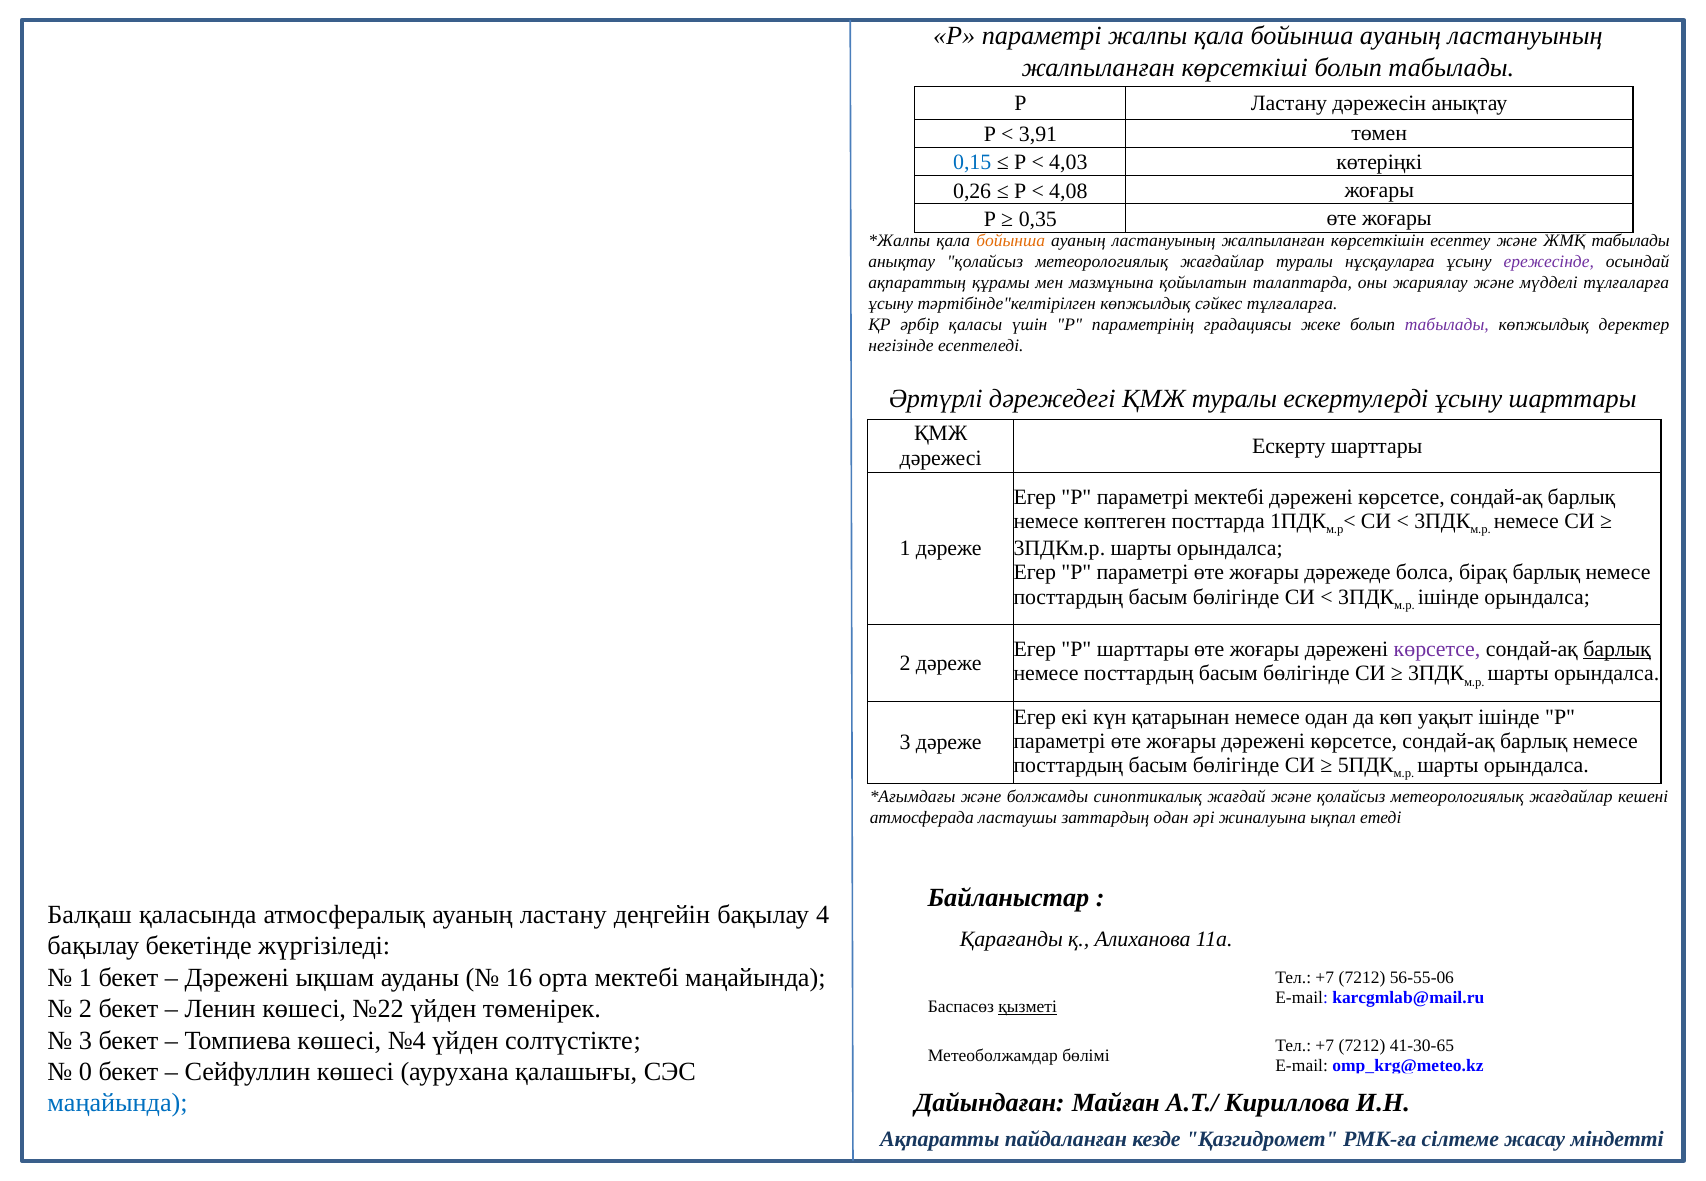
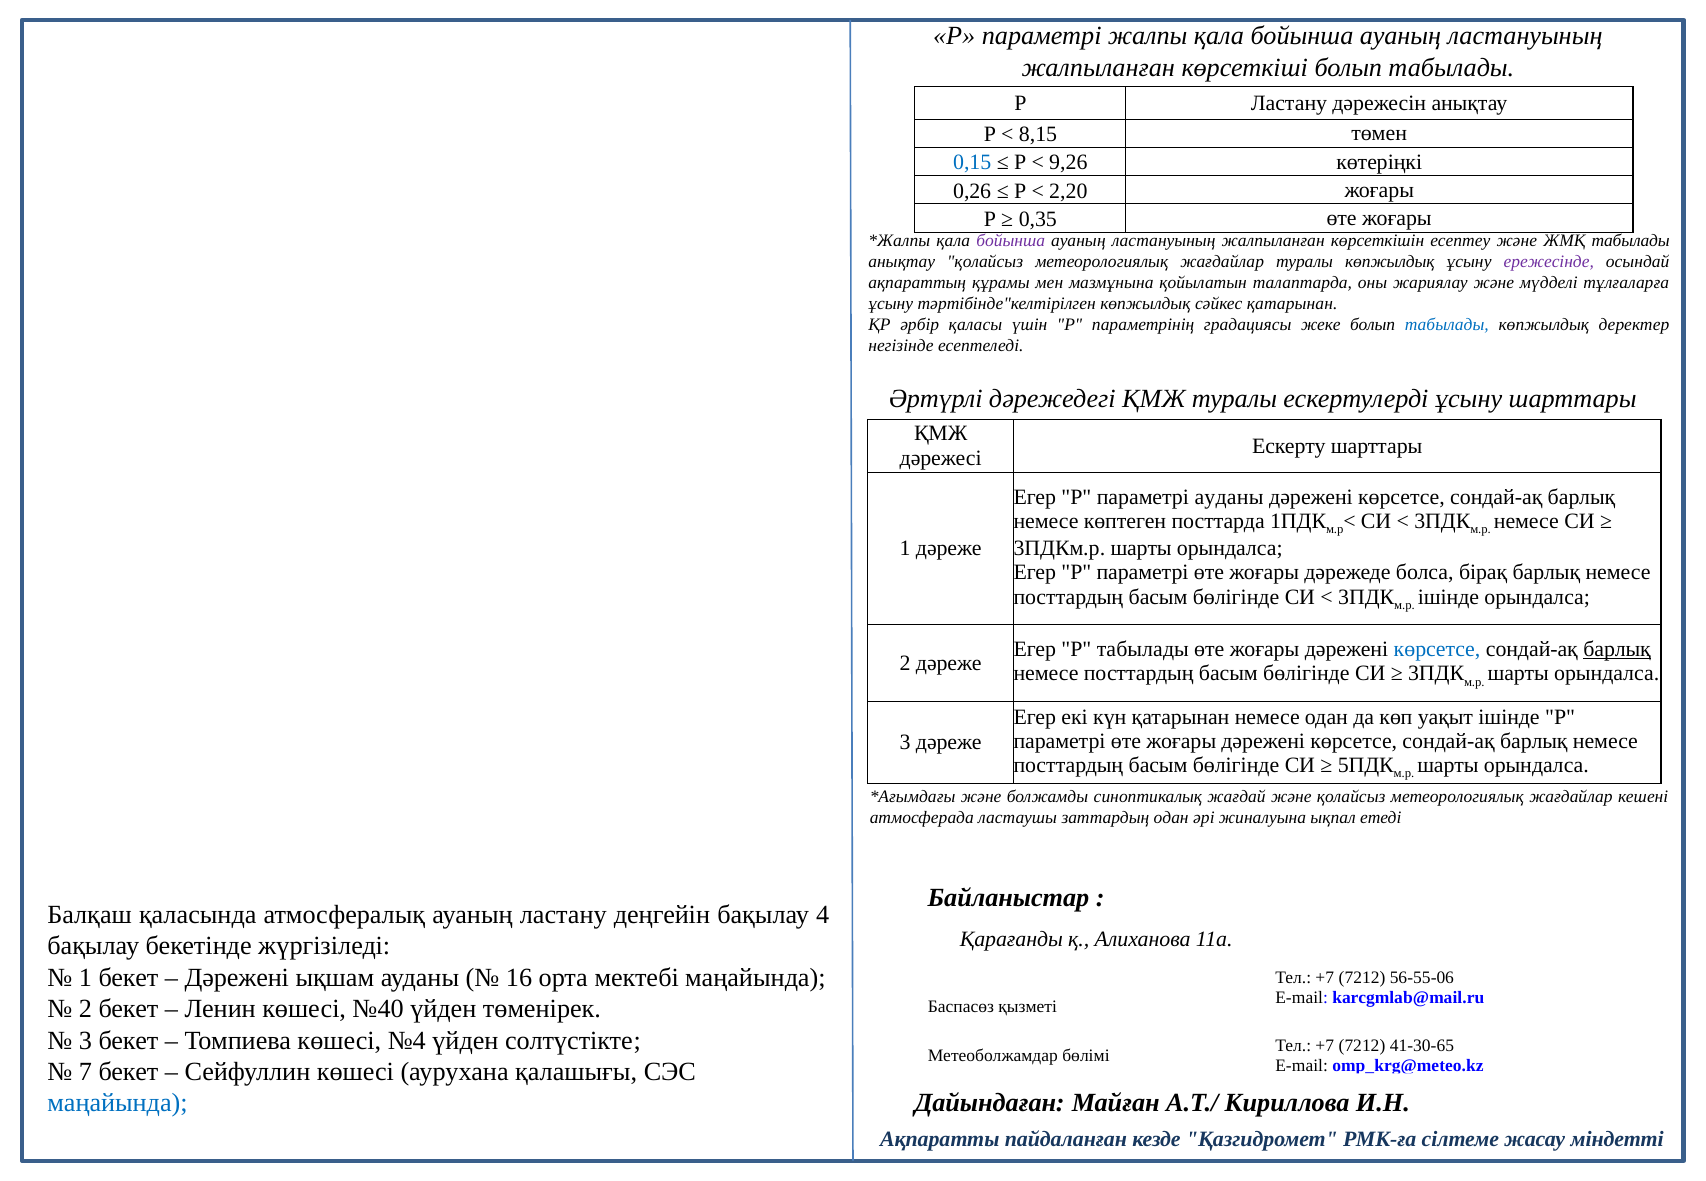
3,91: 3,91 -> 8,15
4,03: 4,03 -> 9,26
4,08: 4,08 -> 2,20
бойынша at (1011, 241) colour: orange -> purple
туралы нұсқауларға: нұсқауларға -> көпжылдық
сәйкес тұлғаларға: тұлғаларға -> қатарынан
табылады at (1447, 325) colour: purple -> blue
параметрі мектебі: мектебі -> ауданы
Р шарттары: шарттары -> табылады
көрсетсе at (1437, 649) colour: purple -> blue
№22: №22 -> №40
қызметі underline: present -> none
0: 0 -> 7
